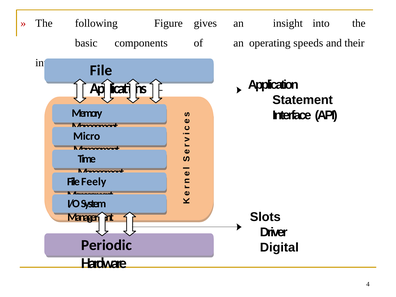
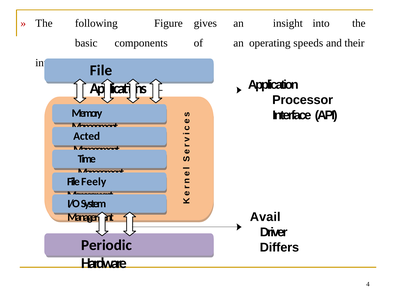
Statement: Statement -> Processor
Micro: Micro -> Acted
Slots: Slots -> Avail
Digital: Digital -> Differs
